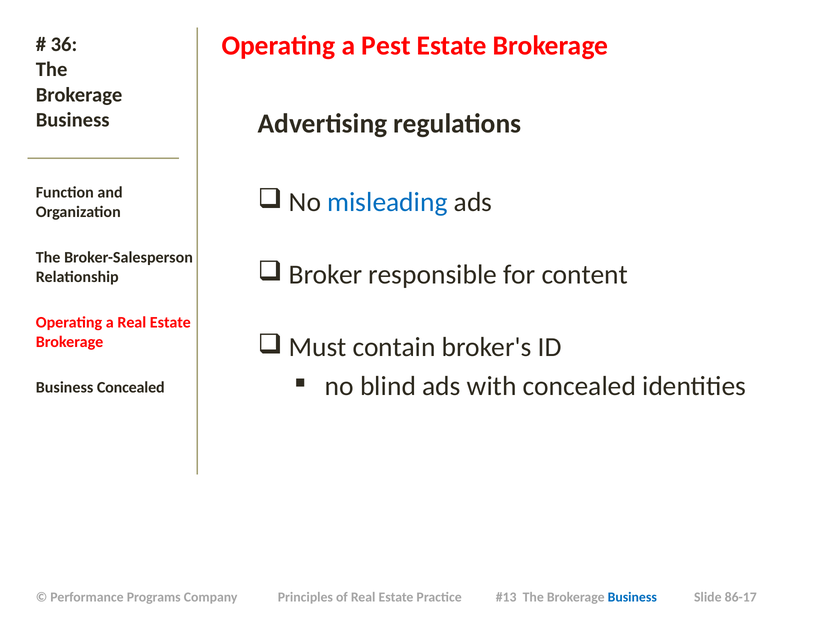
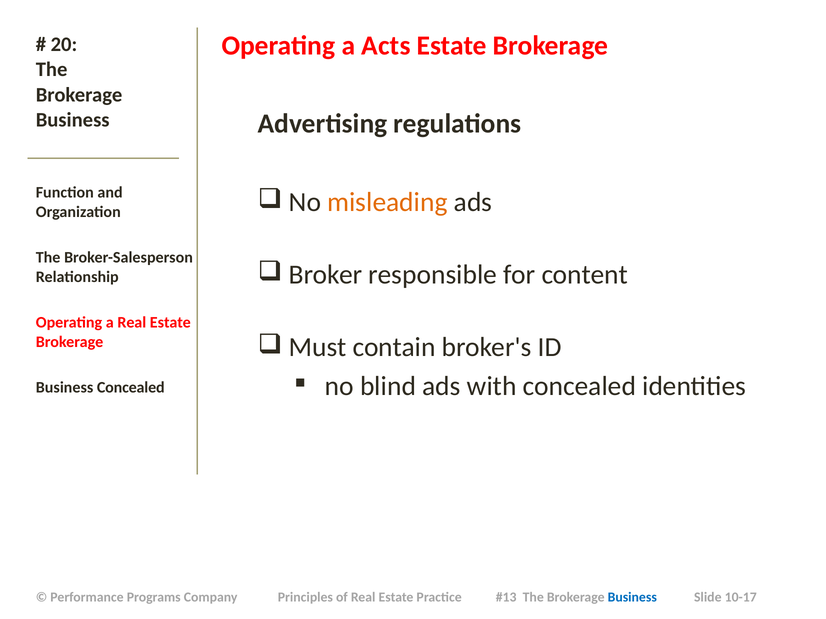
Pest: Pest -> Acts
36: 36 -> 20
misleading colour: blue -> orange
86-17: 86-17 -> 10-17
